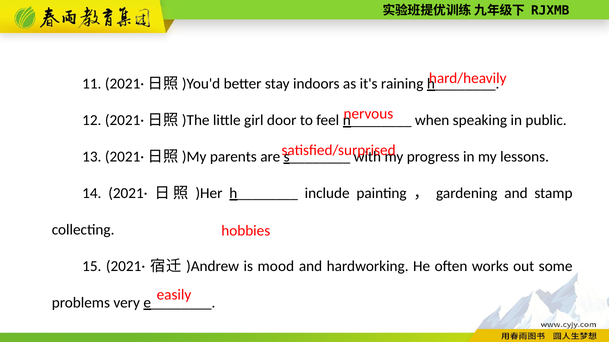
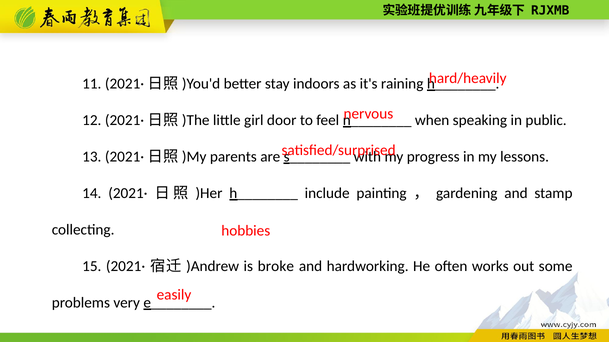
mood: mood -> broke
